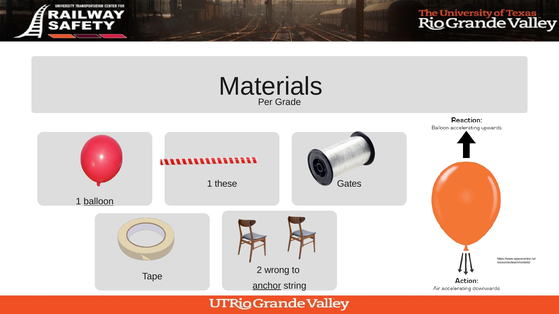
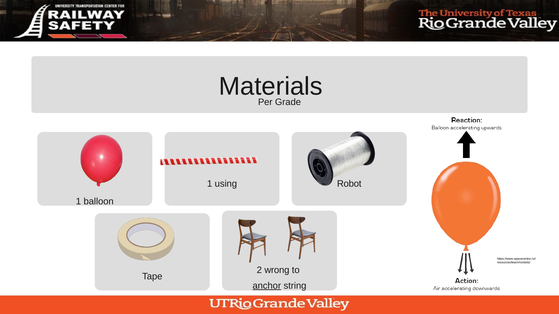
these: these -> using
Gates: Gates -> Robot
balloon underline: present -> none
